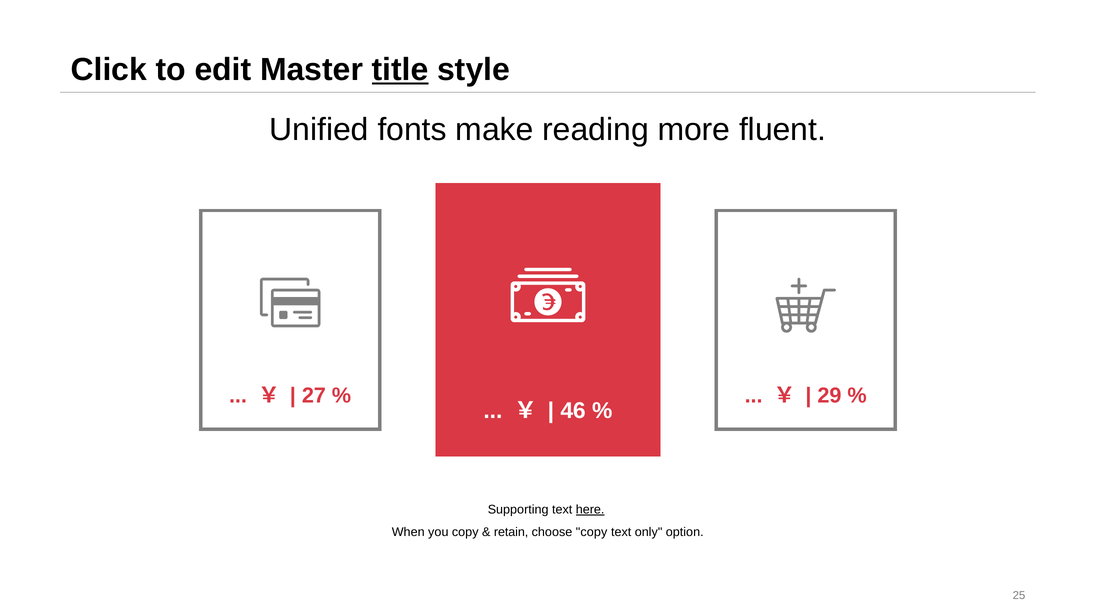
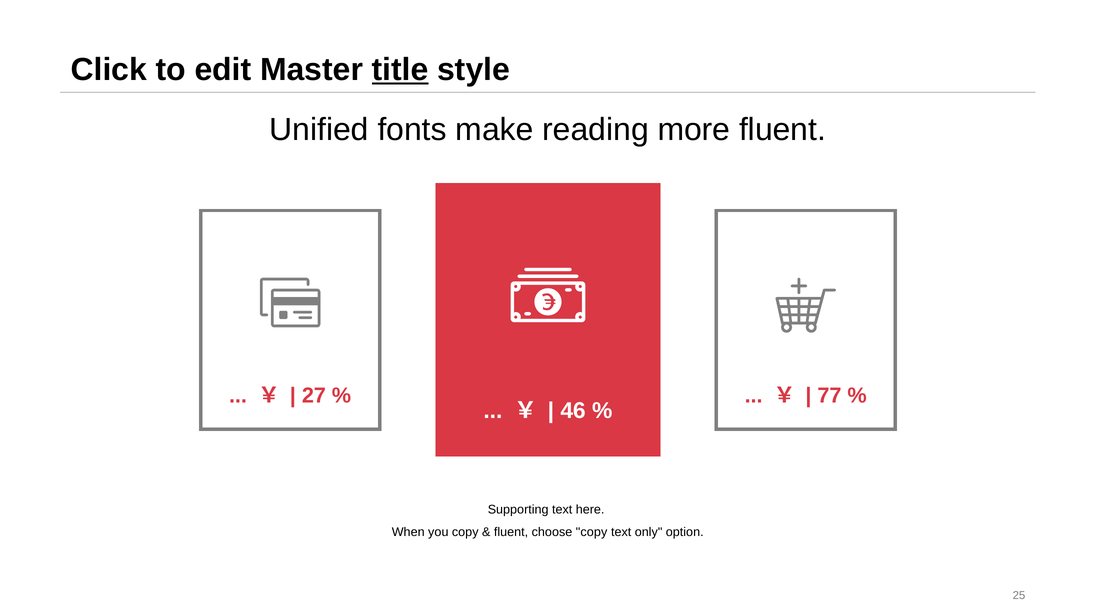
29: 29 -> 77
here underline: present -> none
retain at (511, 533): retain -> fluent
